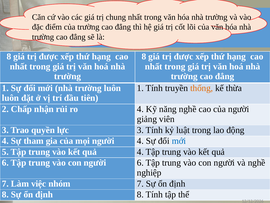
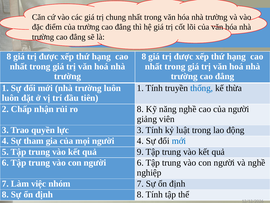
thống colour: orange -> blue
ro 4: 4 -> 8
quả 4: 4 -> 9
